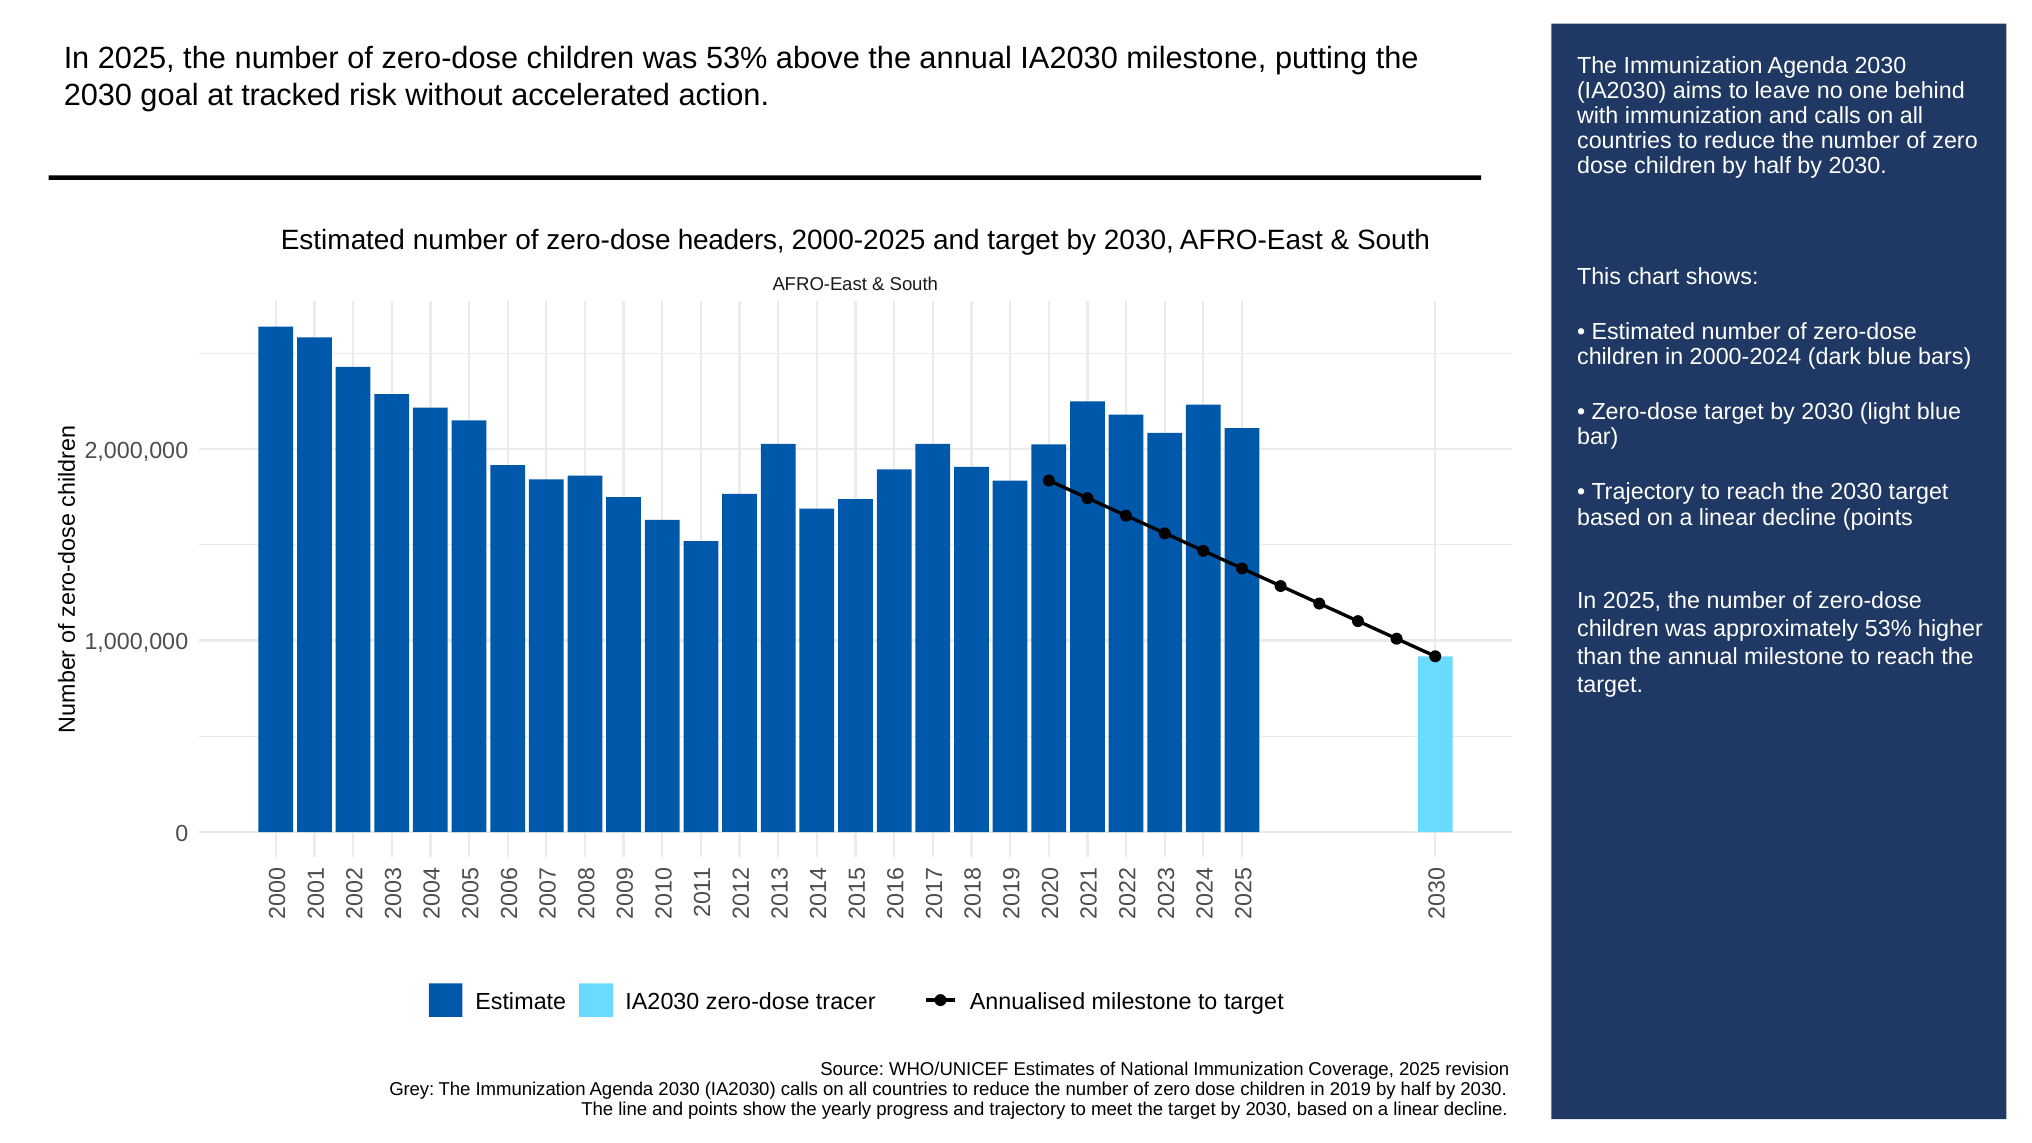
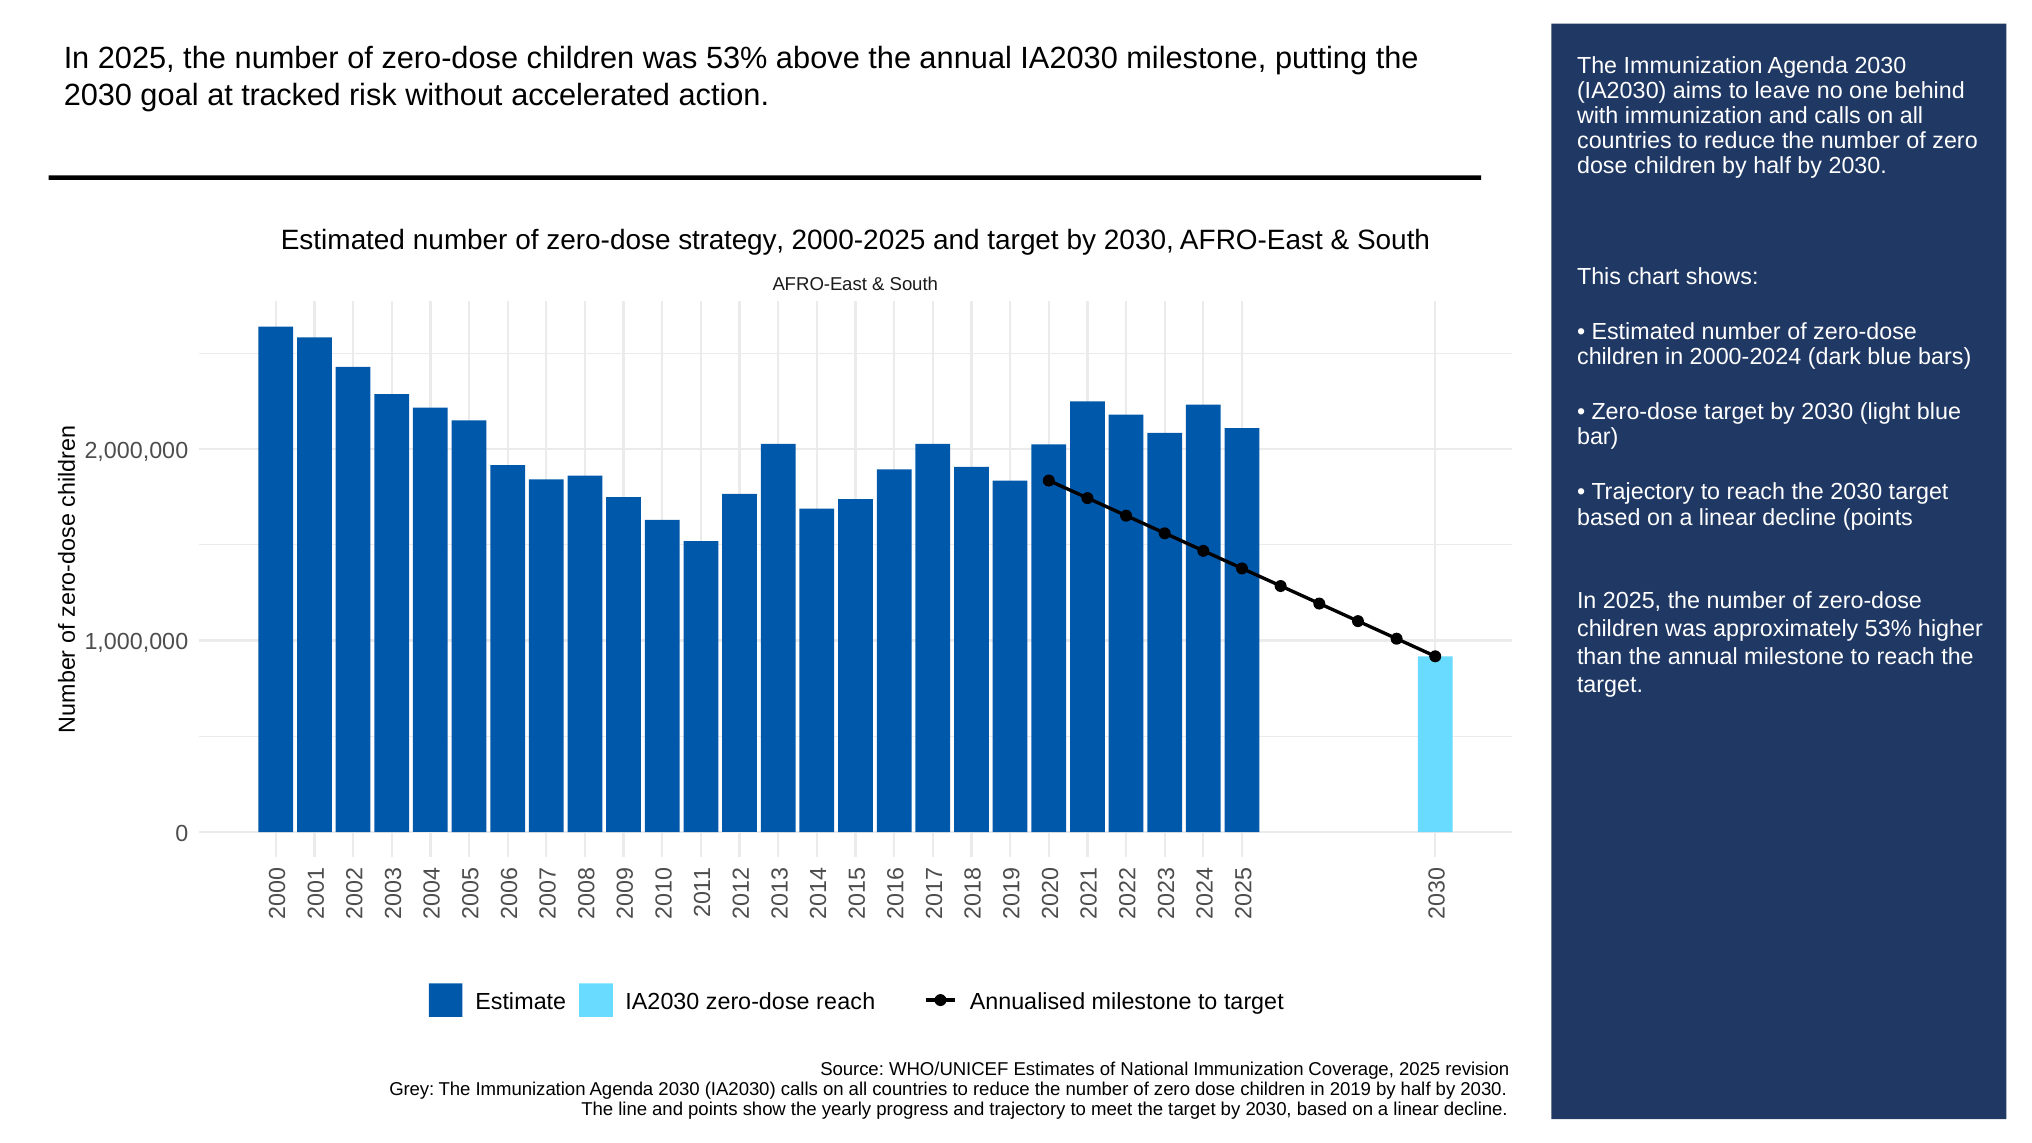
headers: headers -> strategy
zero-dose tracer: tracer -> reach
